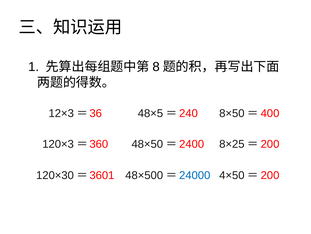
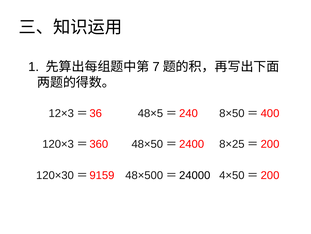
8: 8 -> 7
3601: 3601 -> 9159
24000 colour: blue -> black
